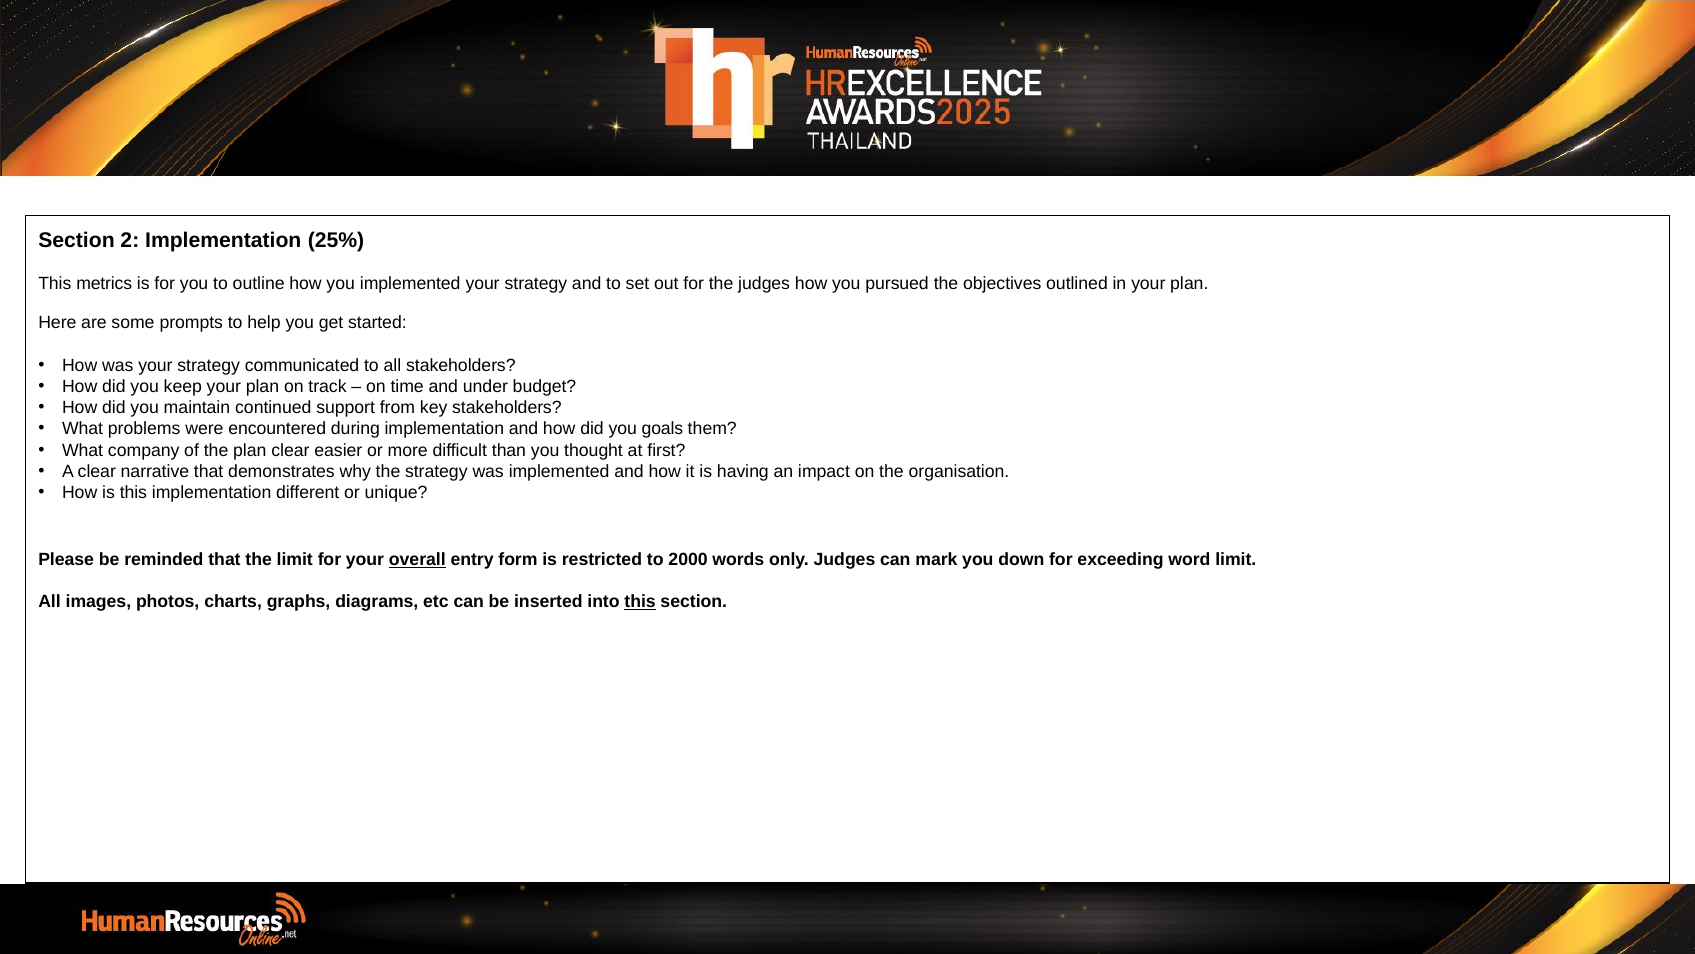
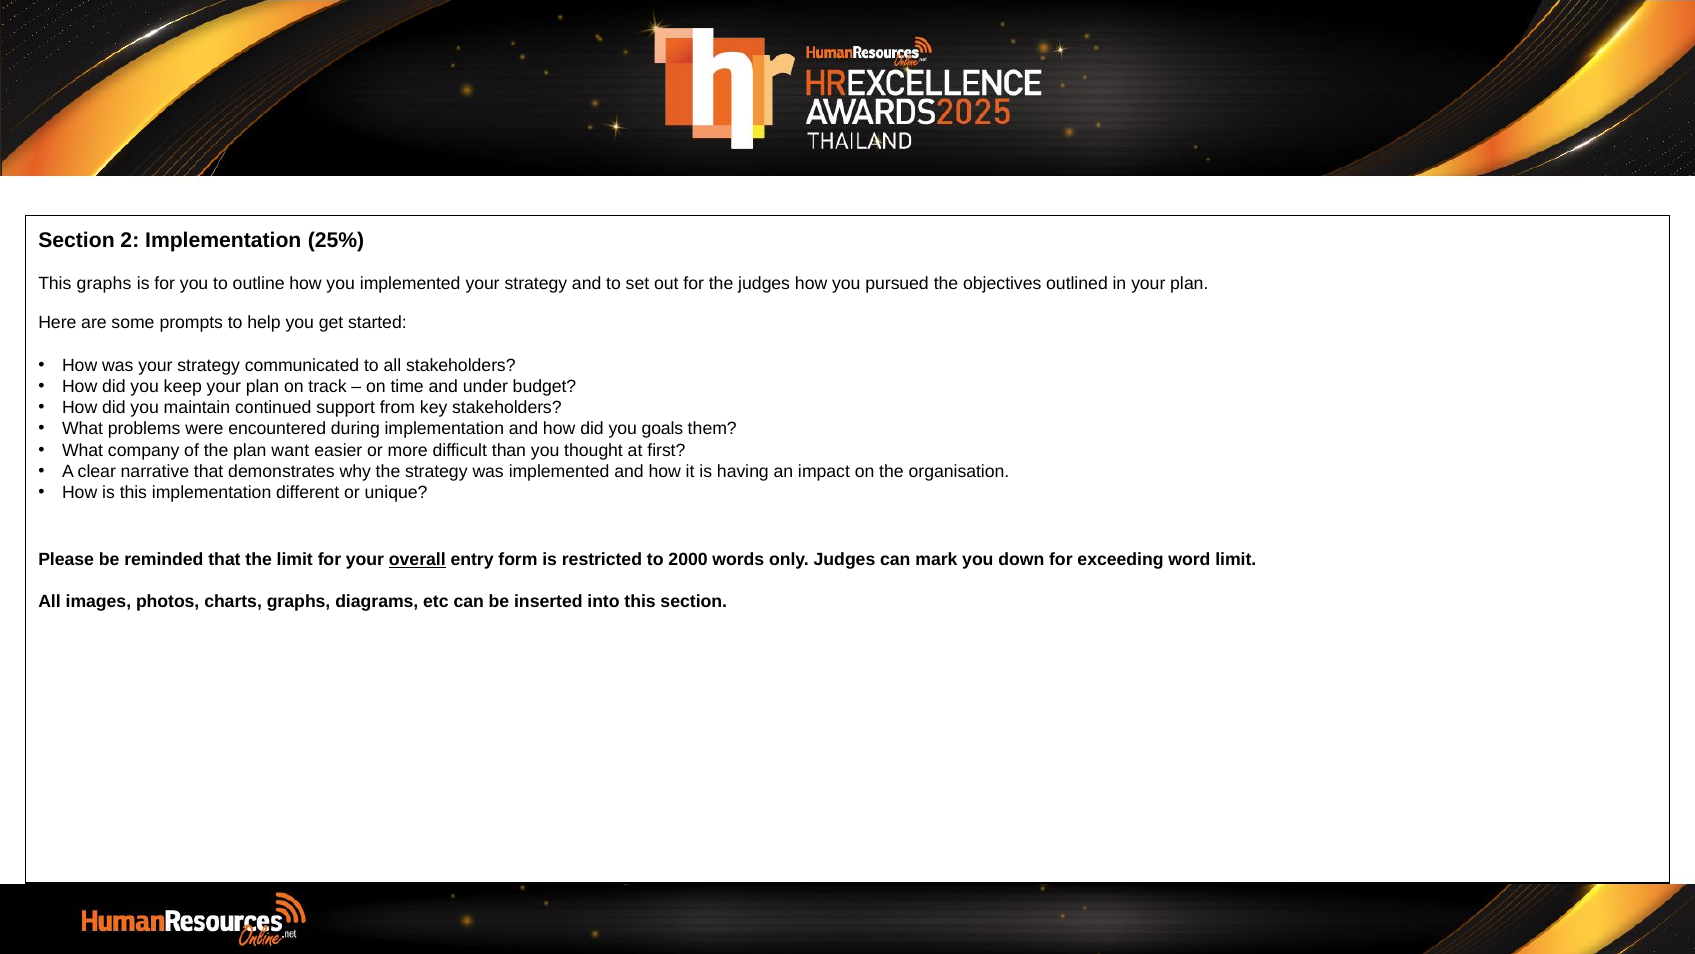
This metrics: metrics -> graphs
plan clear: clear -> want
this at (640, 601) underline: present -> none
